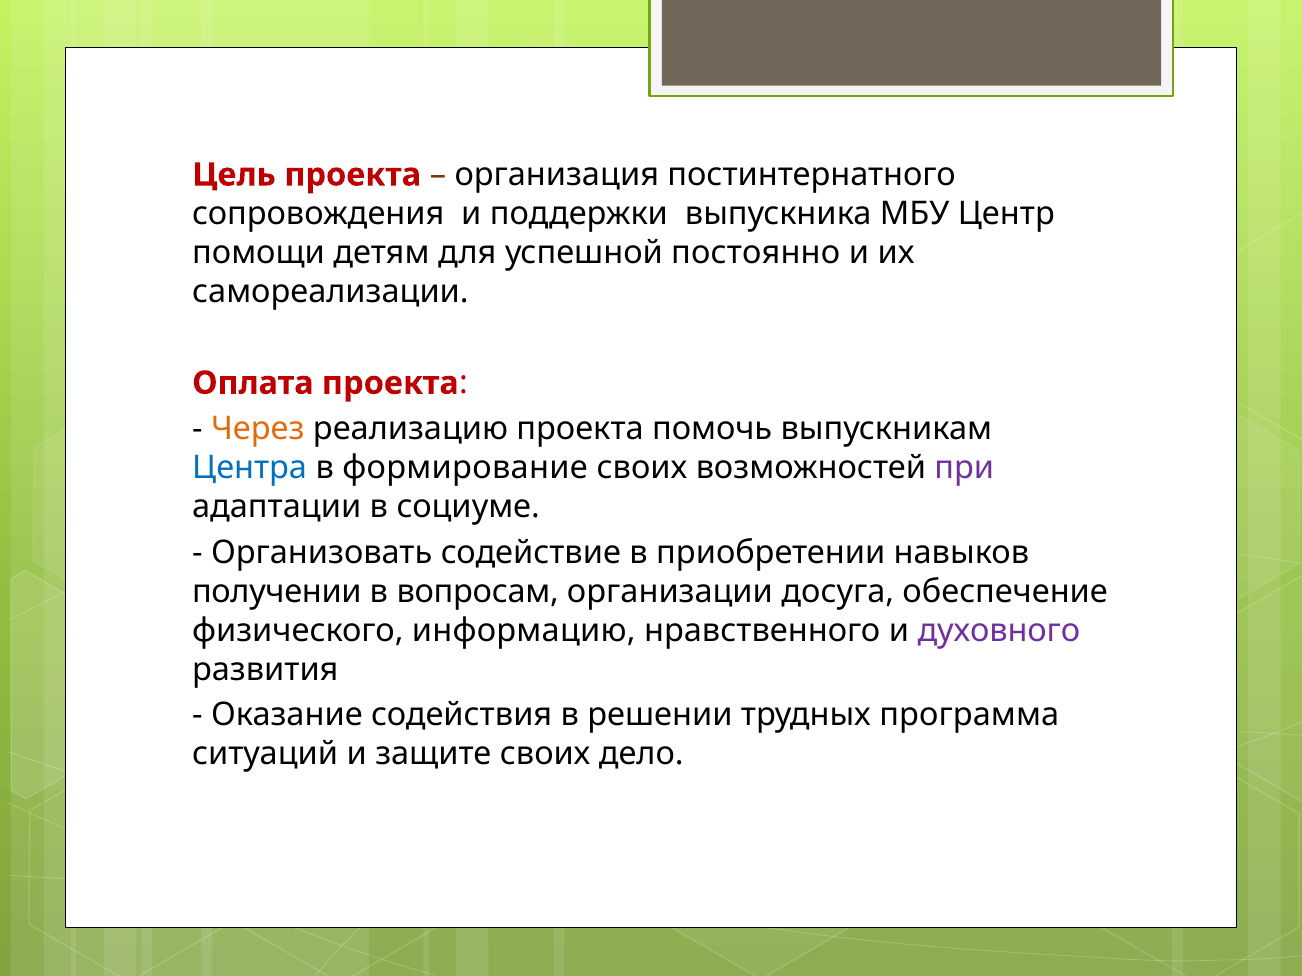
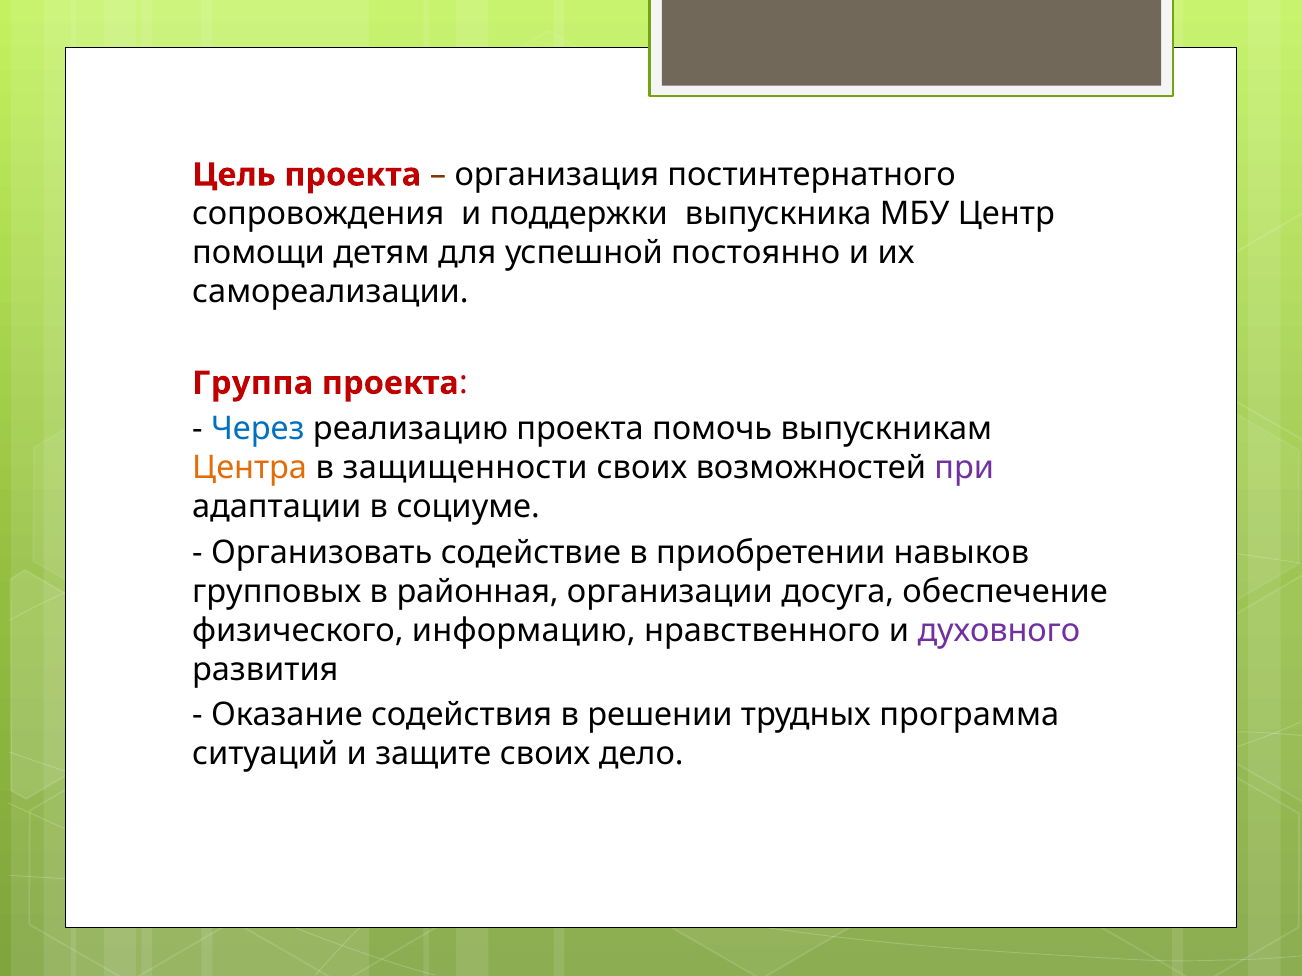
Оплата: Оплата -> Группа
Через colour: orange -> blue
Центра colour: blue -> orange
формирование: формирование -> защищенности
получении: получении -> групповых
вопросам: вопросам -> районная
